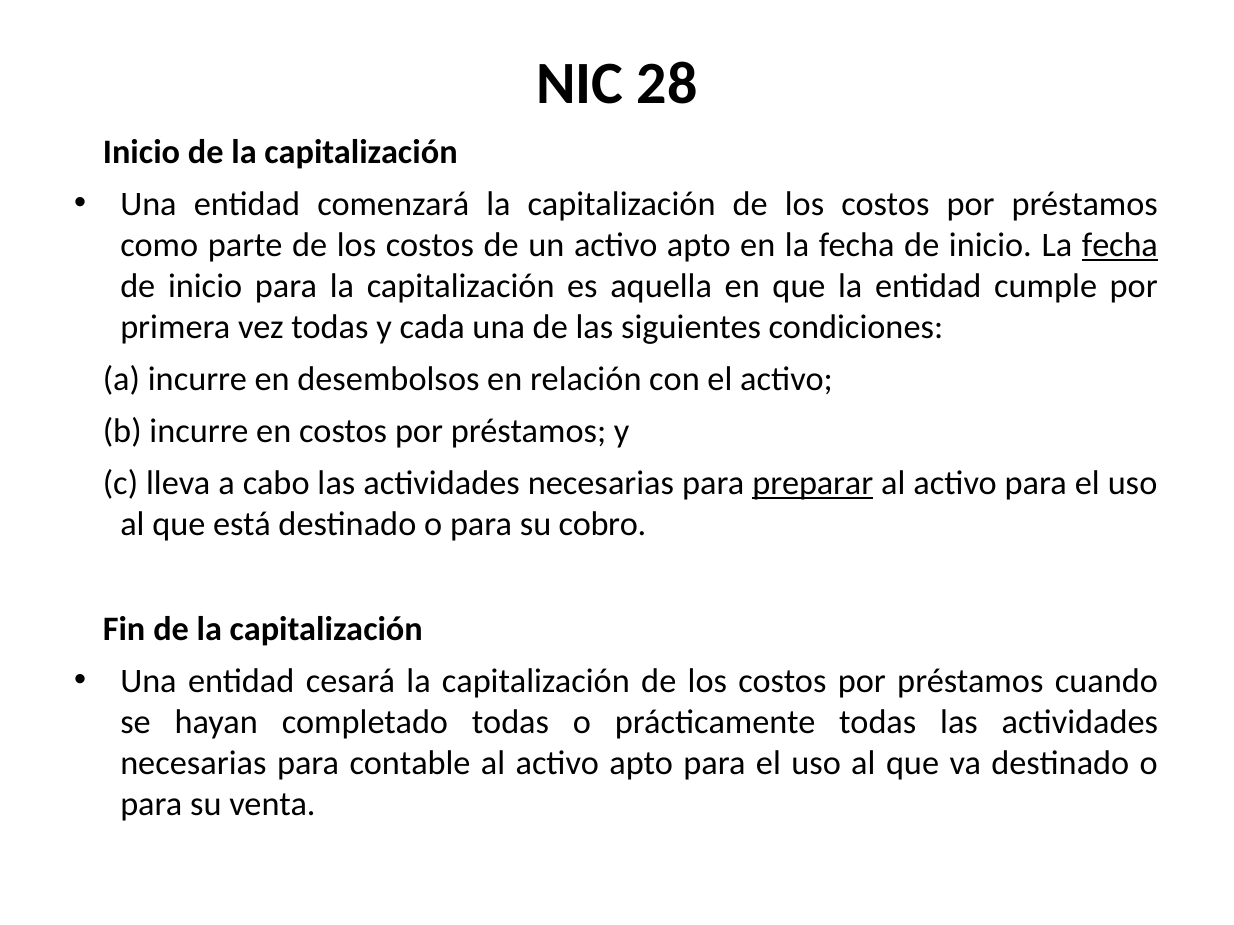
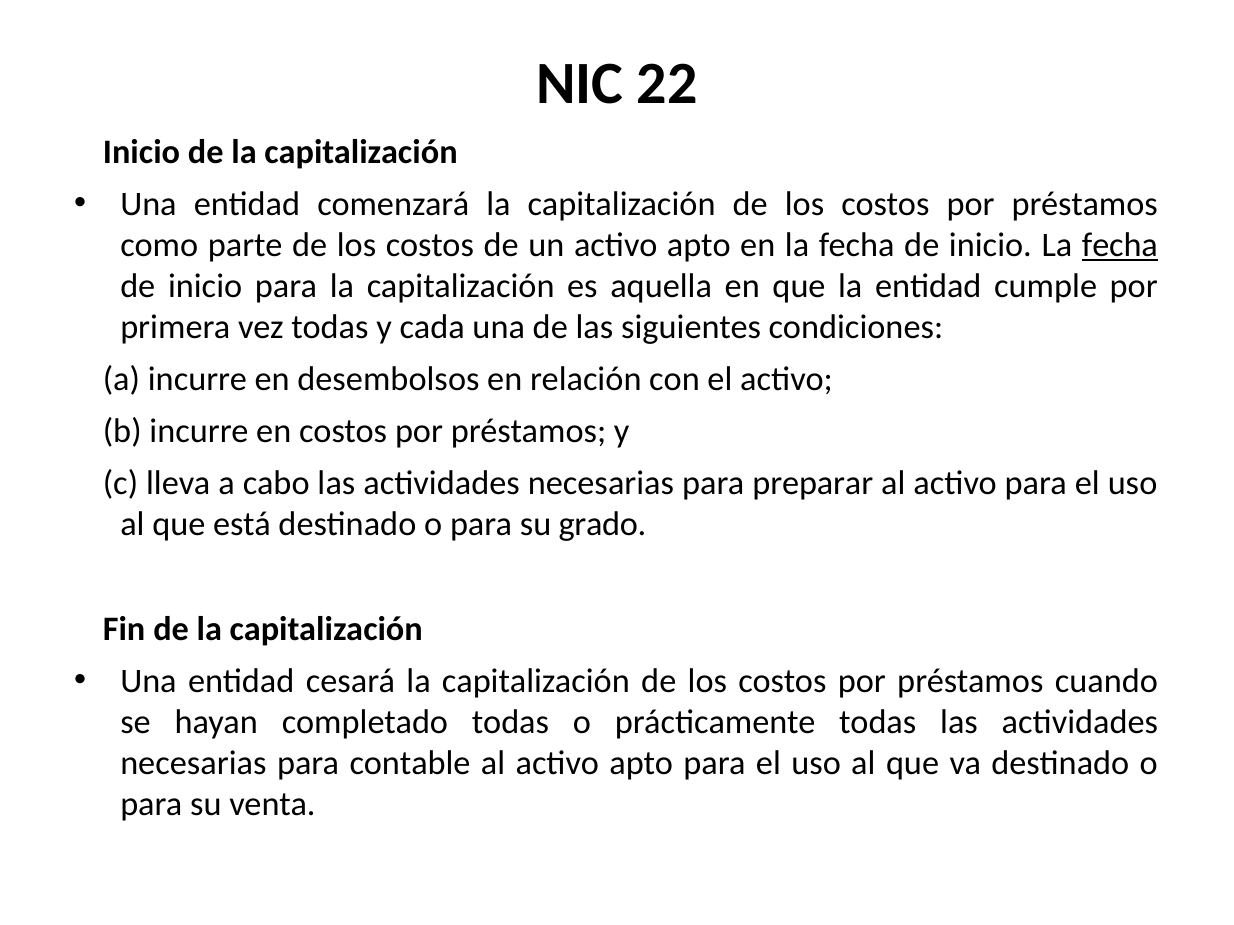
28: 28 -> 22
preparar underline: present -> none
cobro: cobro -> grado
